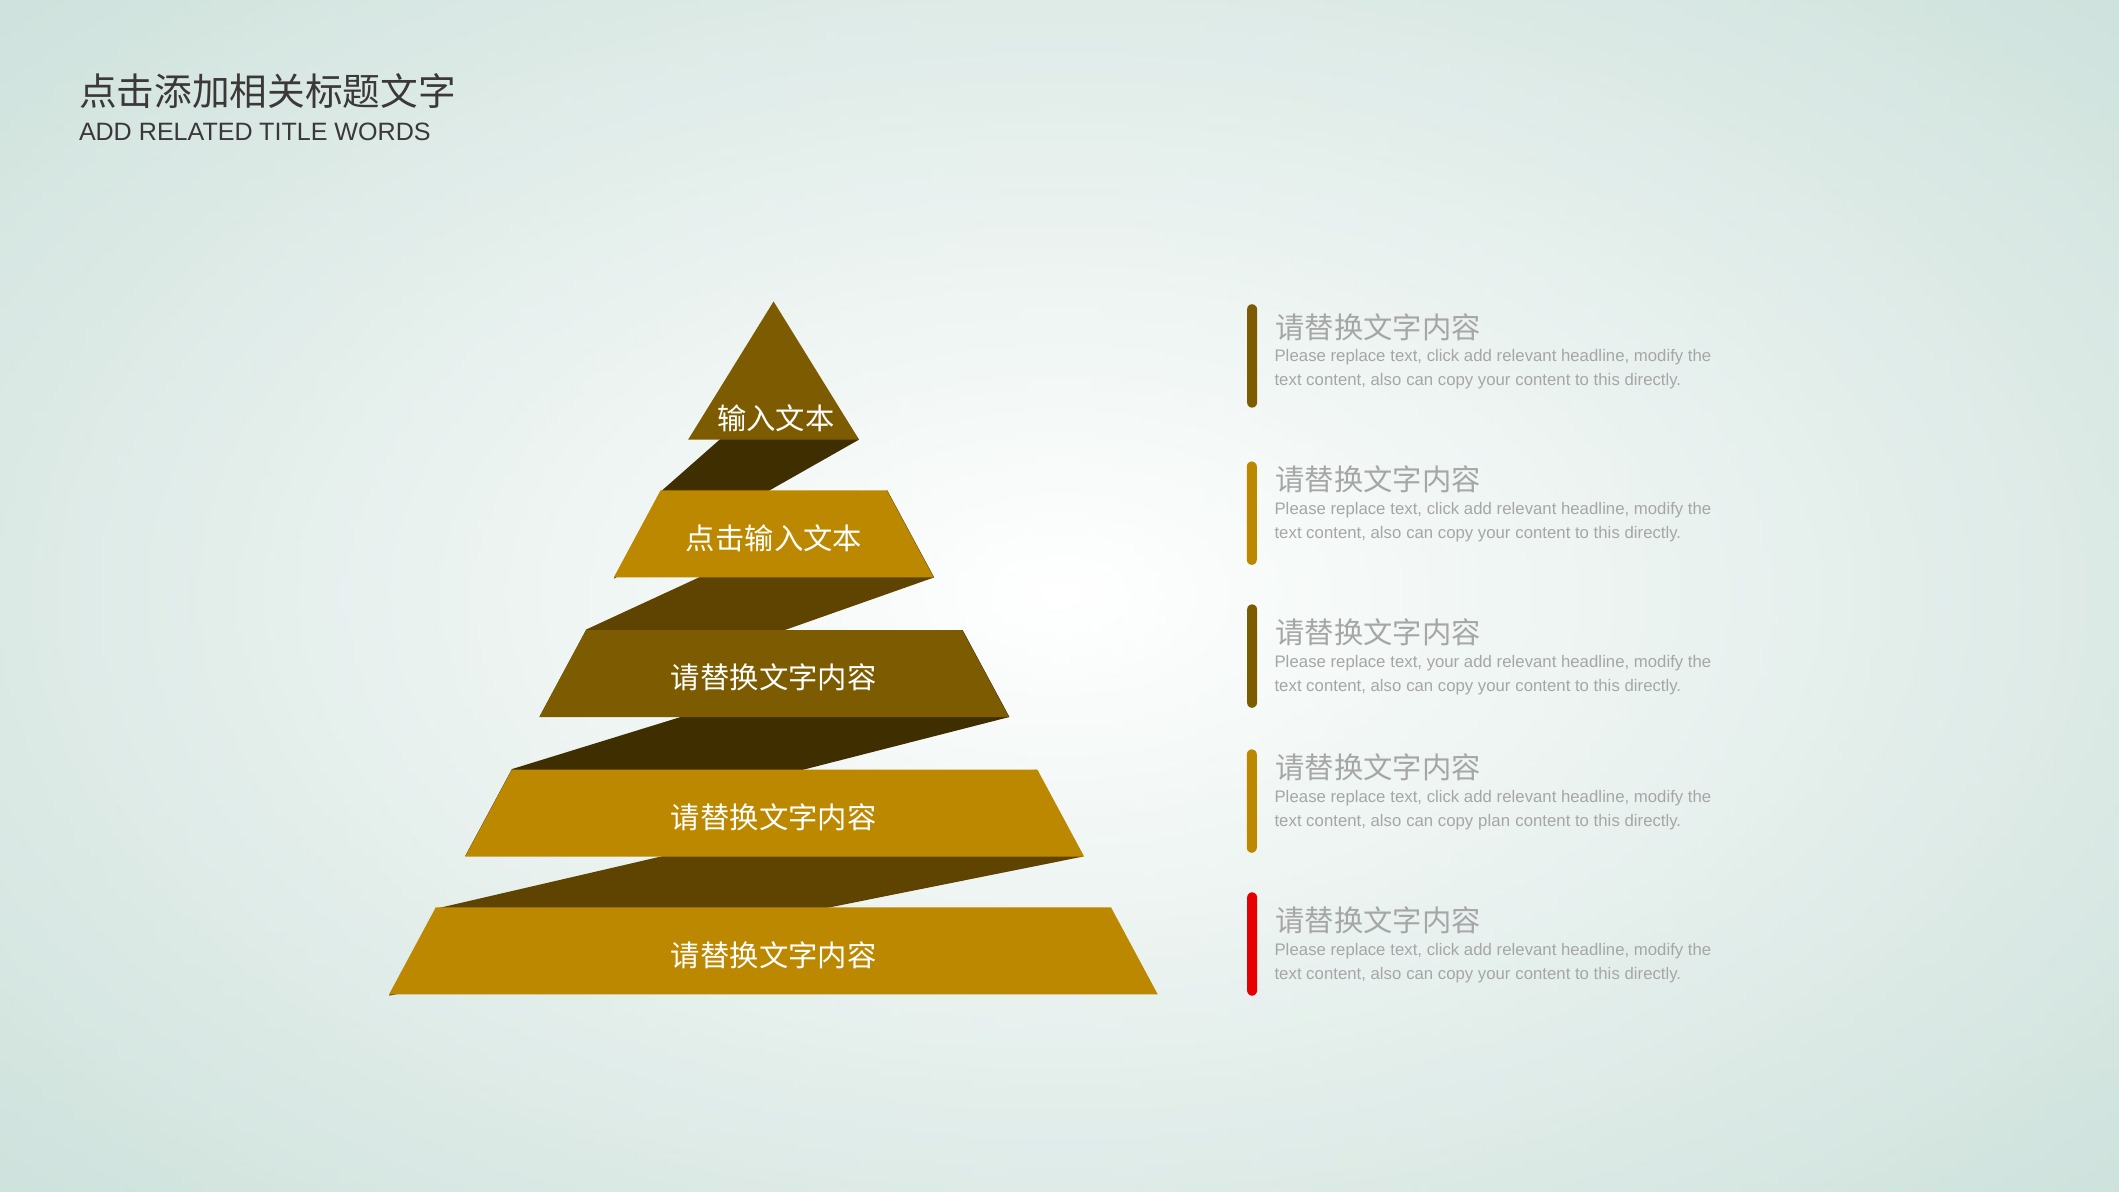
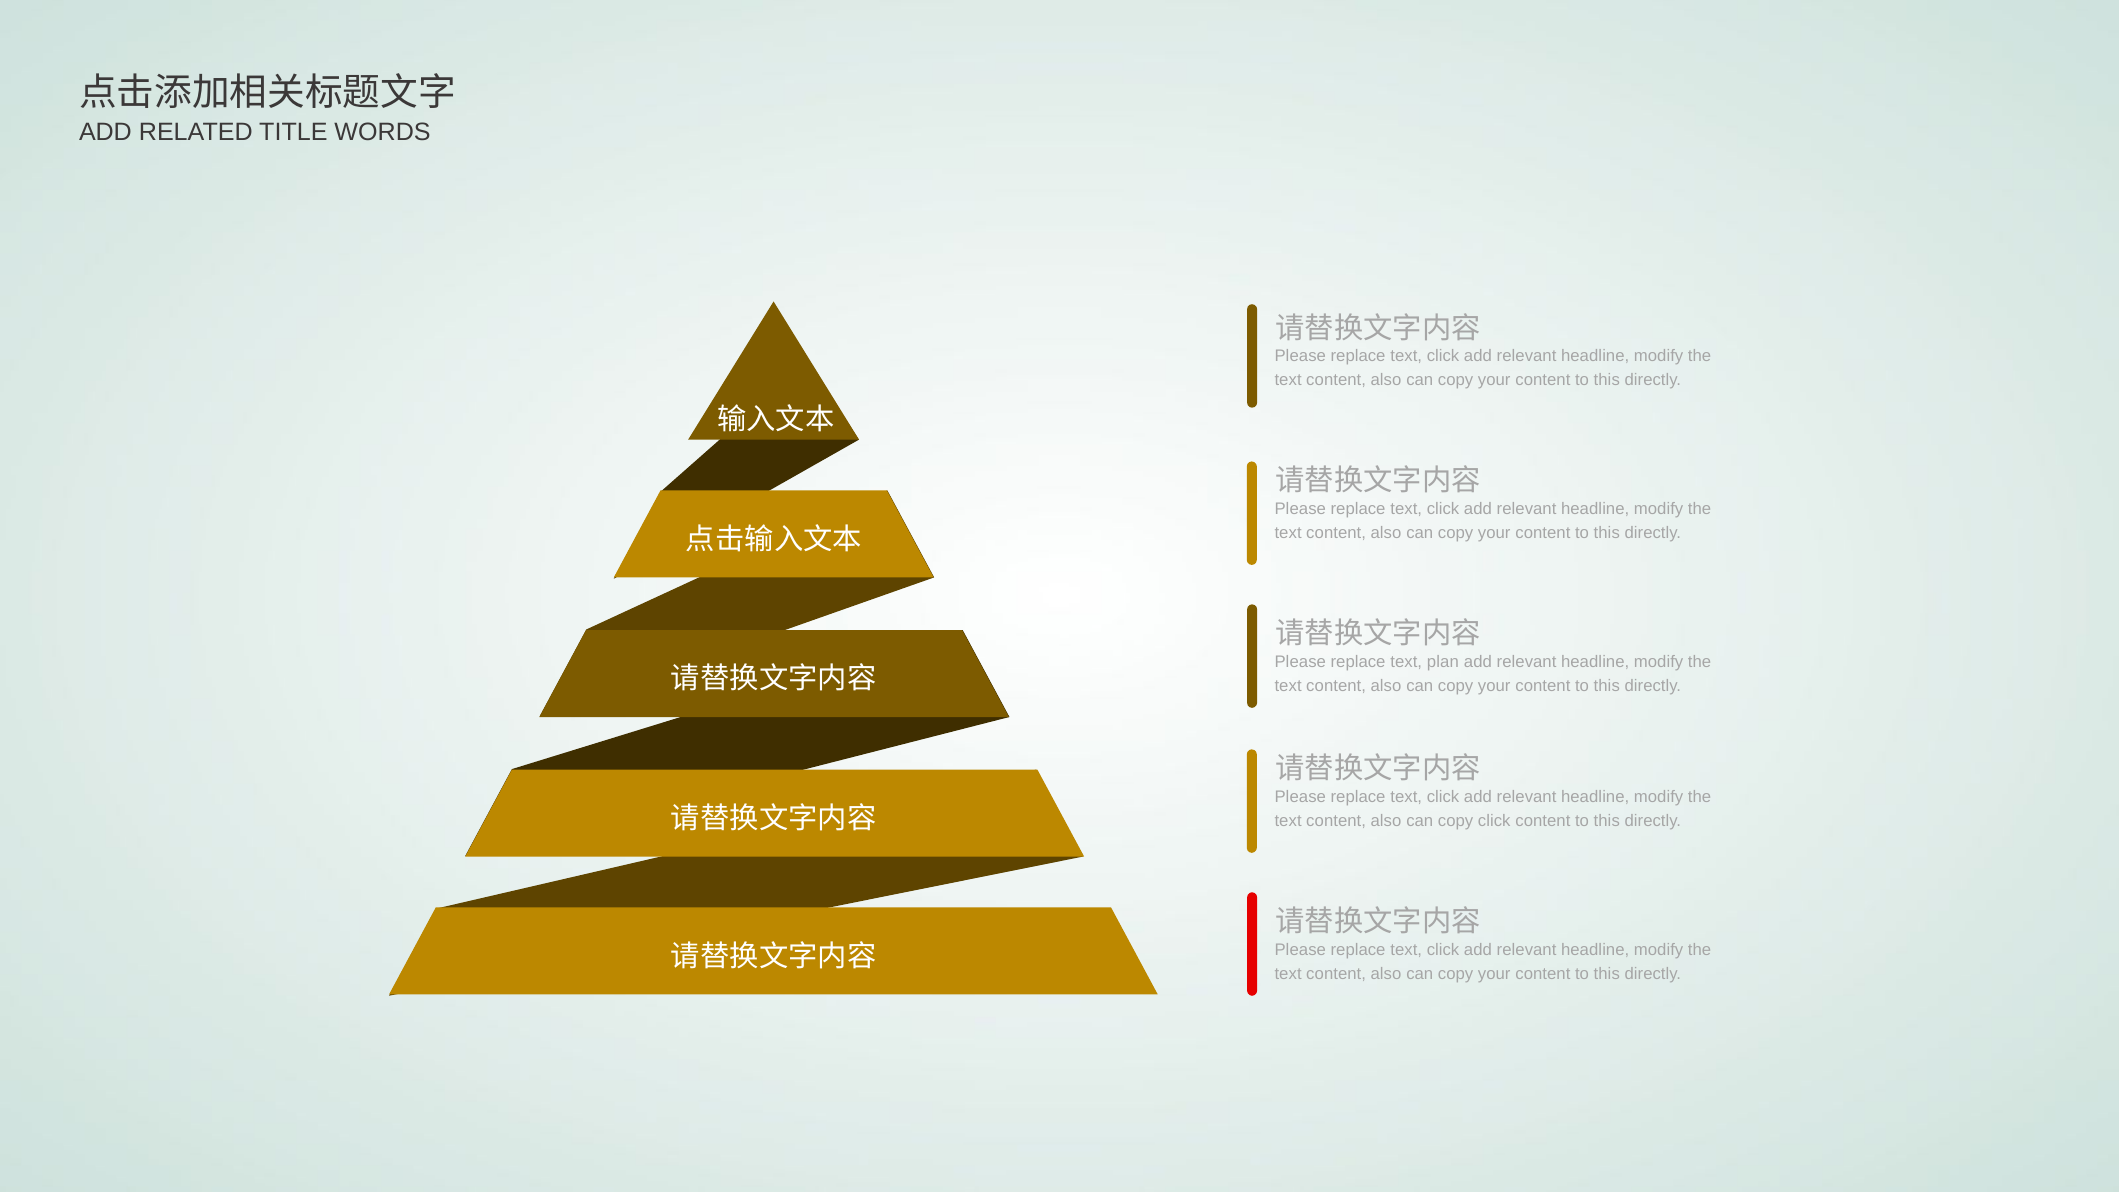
text your: your -> plan
copy plan: plan -> click
